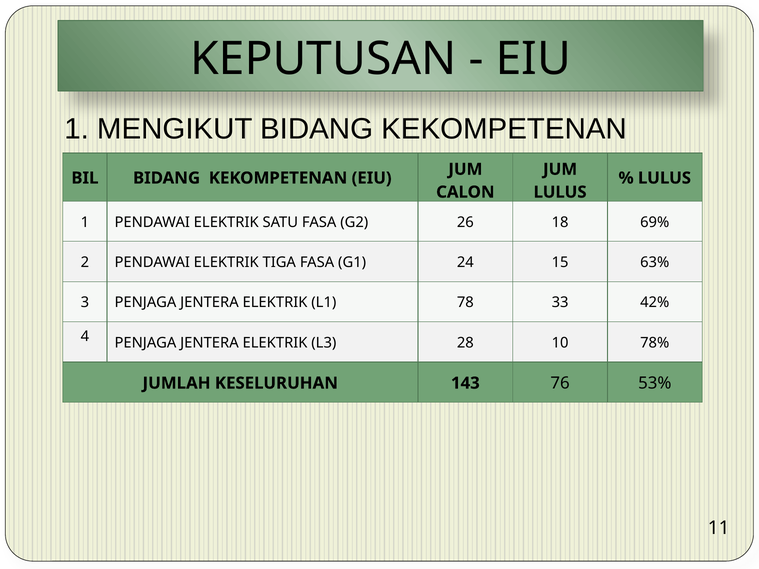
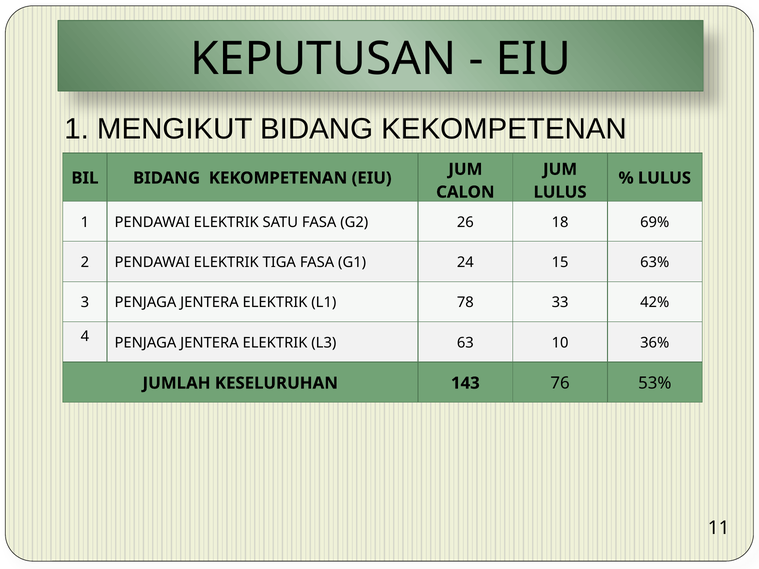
28: 28 -> 63
78%: 78% -> 36%
